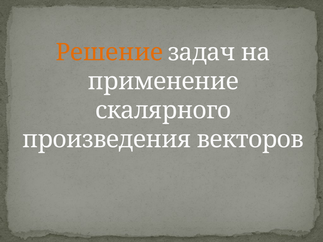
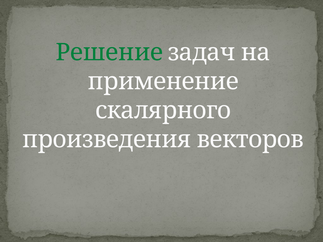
Решение colour: orange -> green
